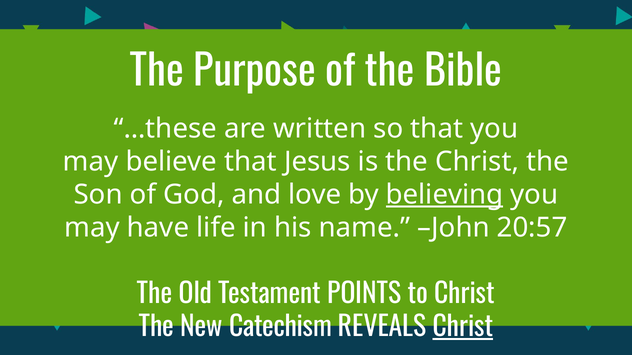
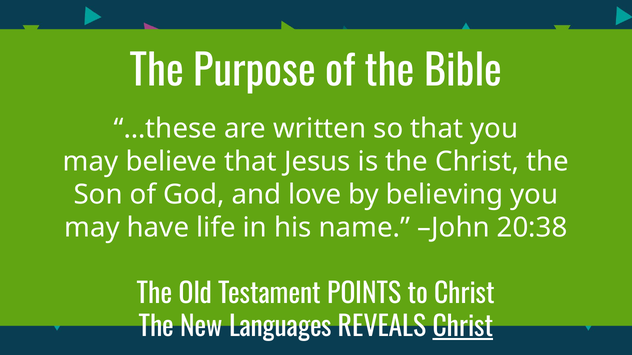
believing underline: present -> none
20:57: 20:57 -> 20:38
Catechism: Catechism -> Languages
